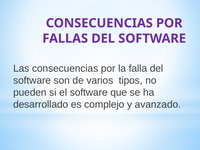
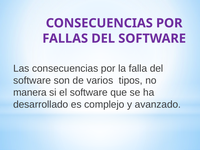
pueden: pueden -> manera
